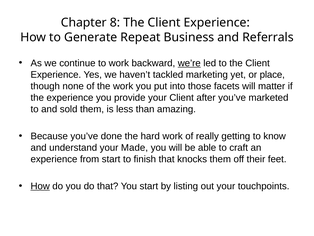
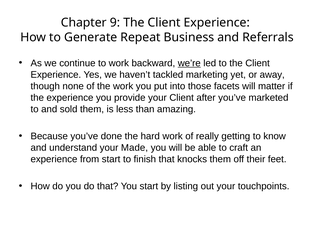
8: 8 -> 9
place: place -> away
How at (40, 186) underline: present -> none
